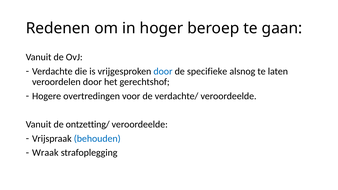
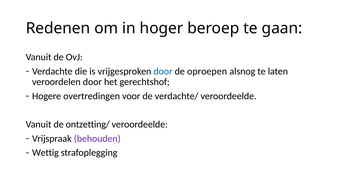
specifieke: specifieke -> oproepen
behouden colour: blue -> purple
Wraak: Wraak -> Wettig
